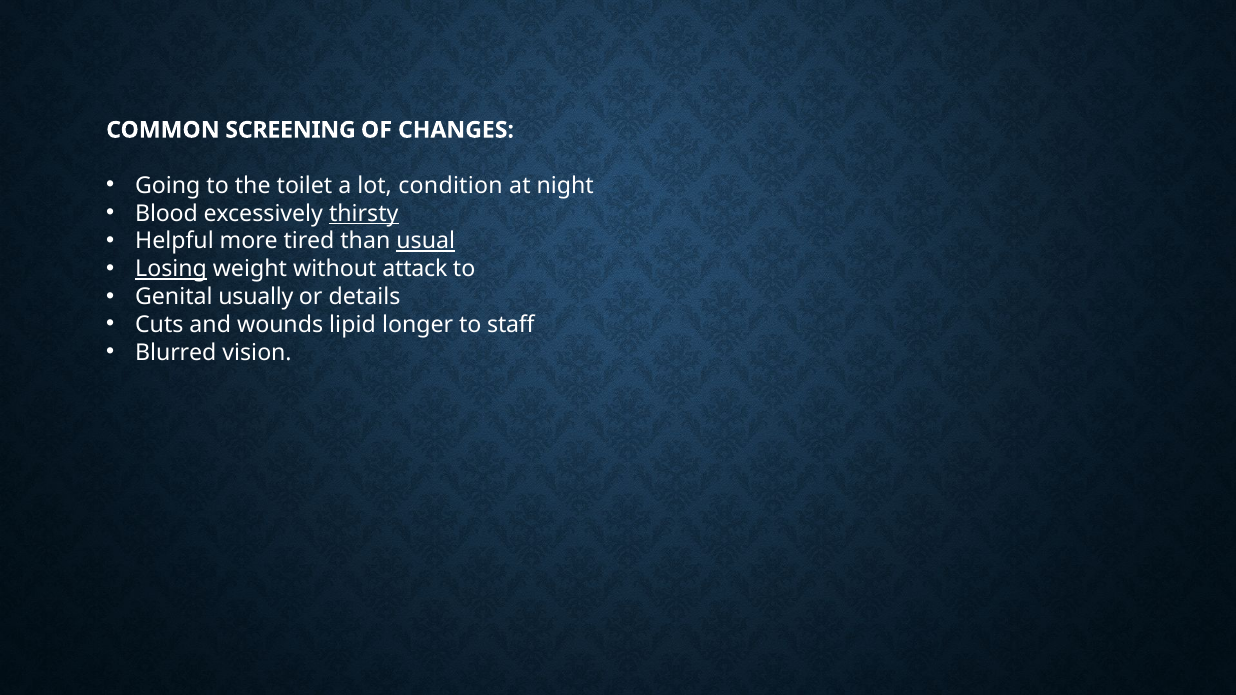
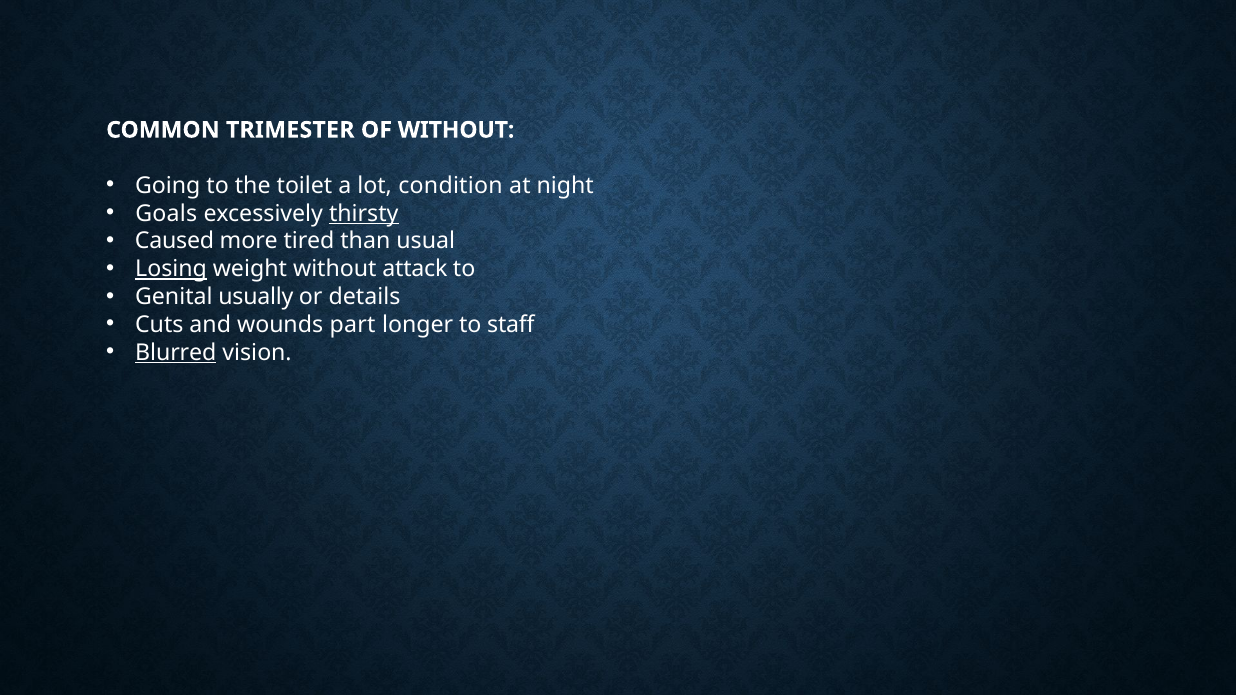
SCREENING: SCREENING -> TRIMESTER
OF CHANGES: CHANGES -> WITHOUT
Blood: Blood -> Goals
Helpful: Helpful -> Caused
usual underline: present -> none
lipid: lipid -> part
Blurred underline: none -> present
